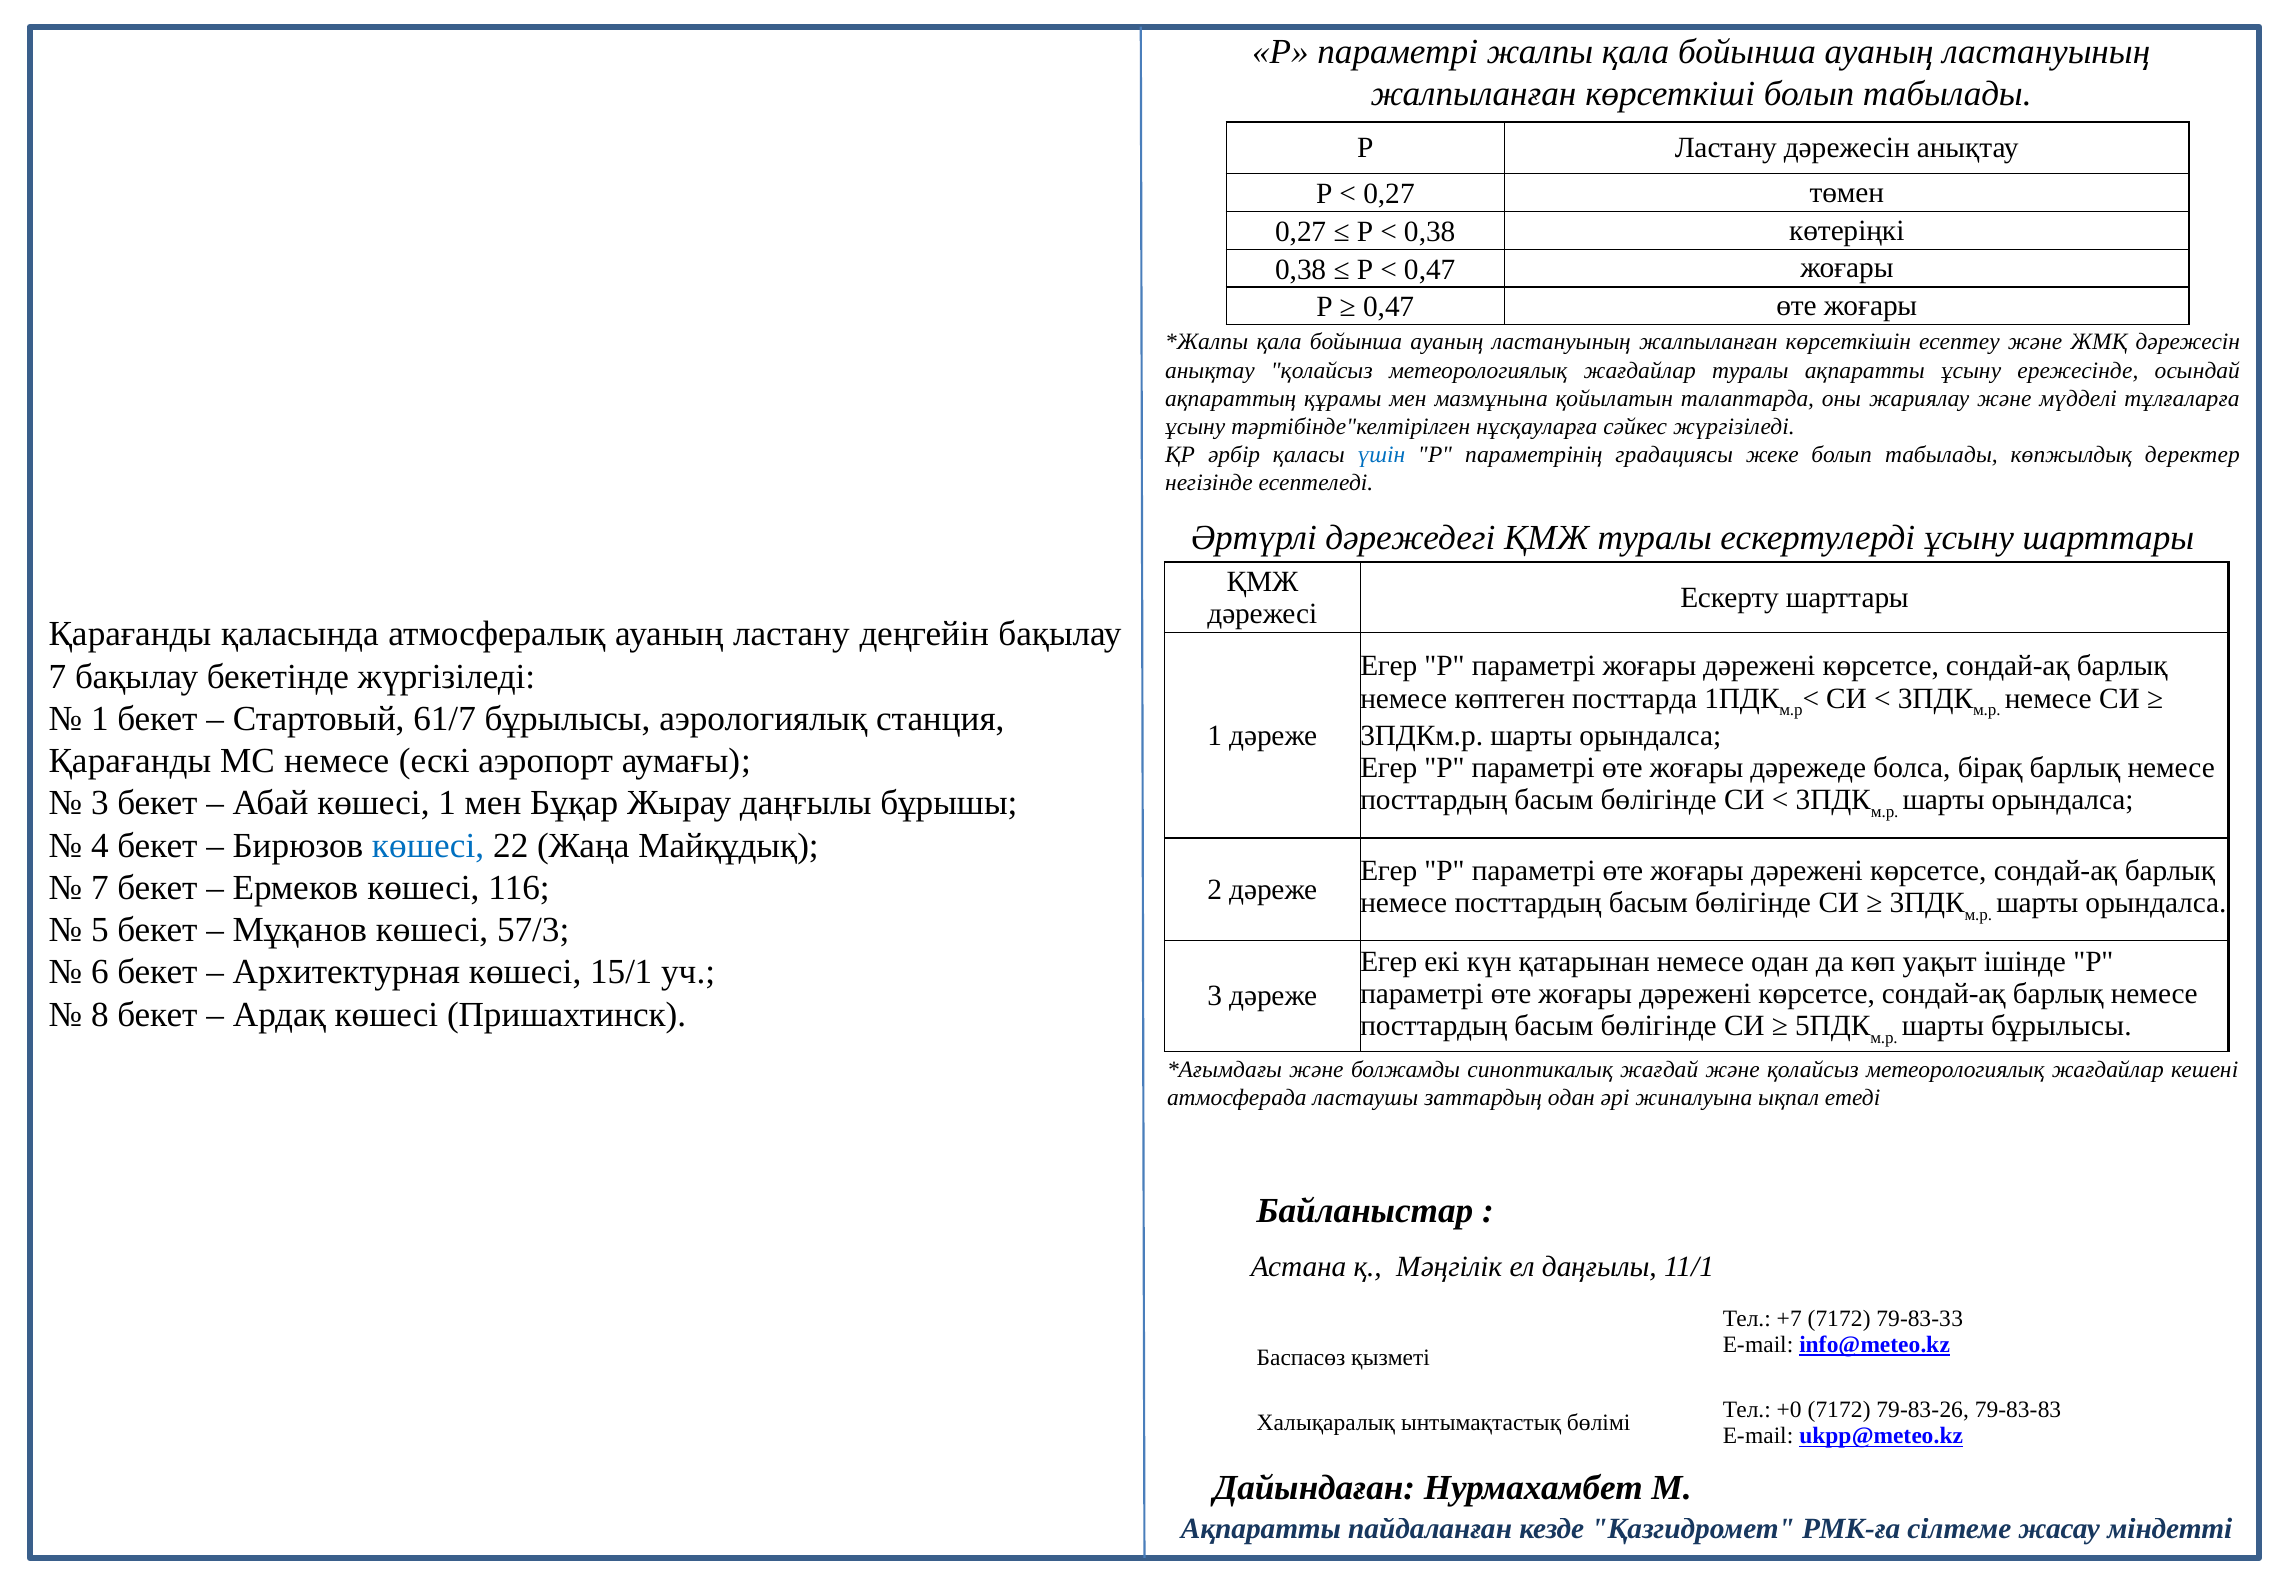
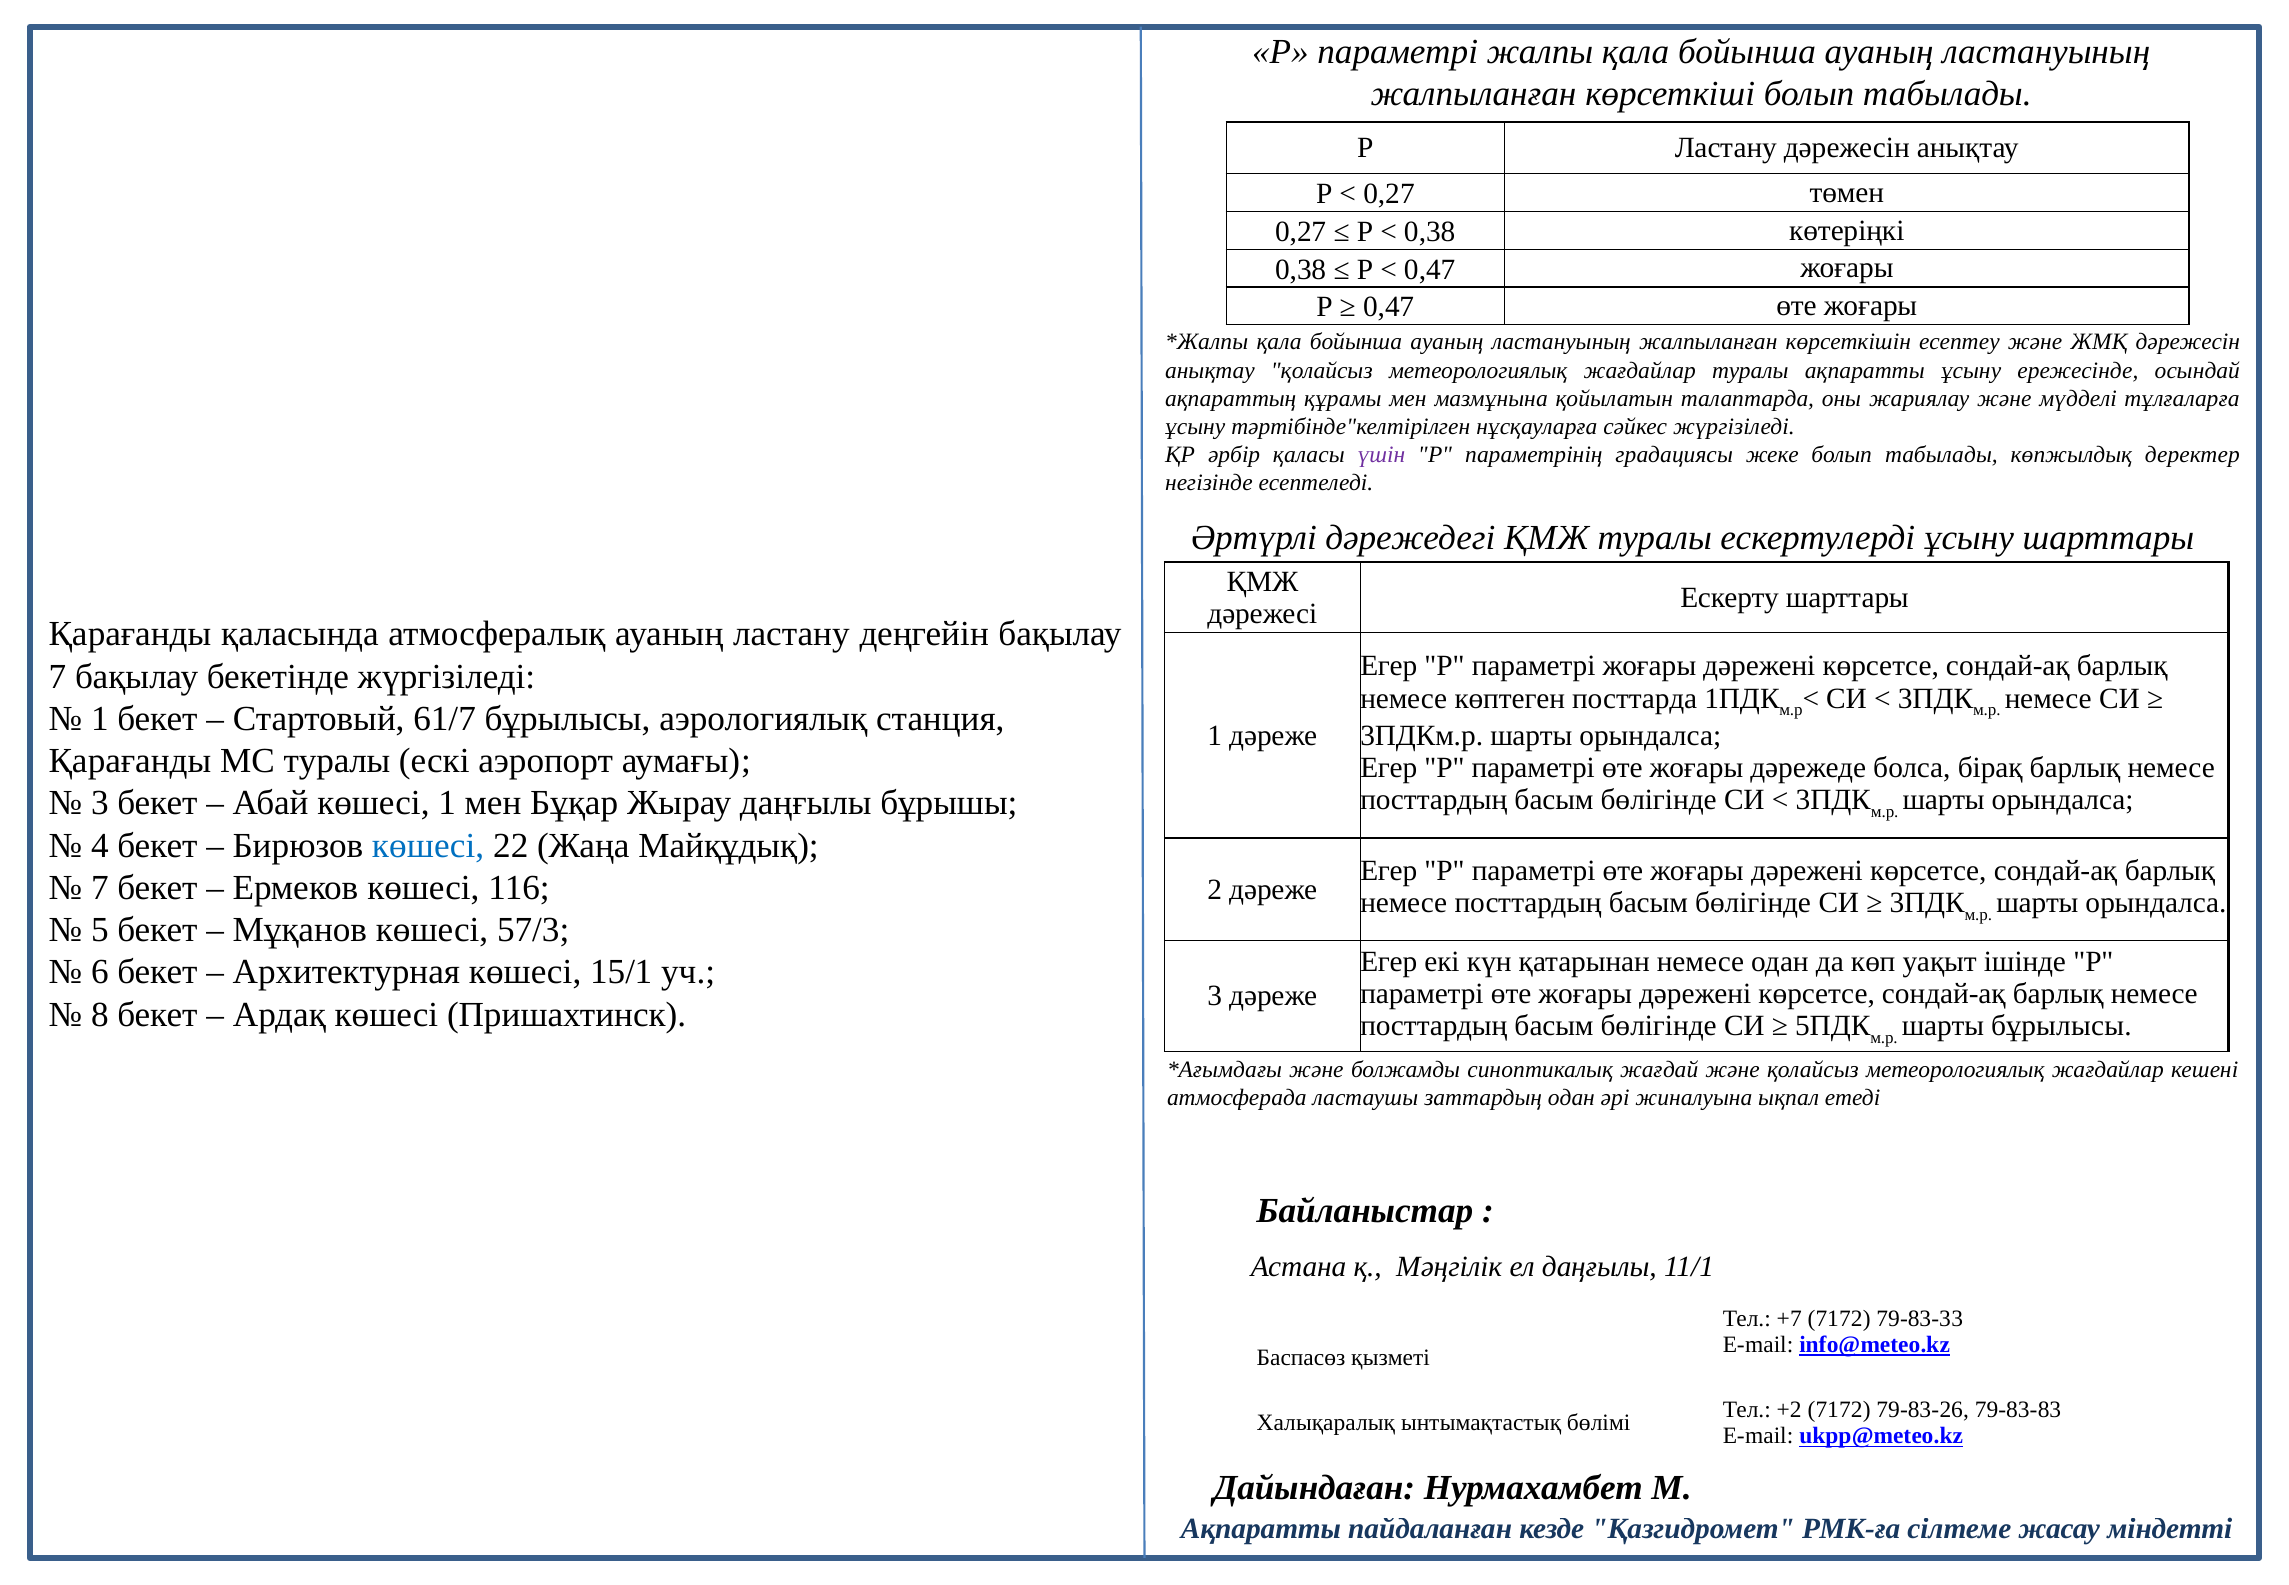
үшін colour: blue -> purple
МС немесе: немесе -> туралы
+0: +0 -> +2
